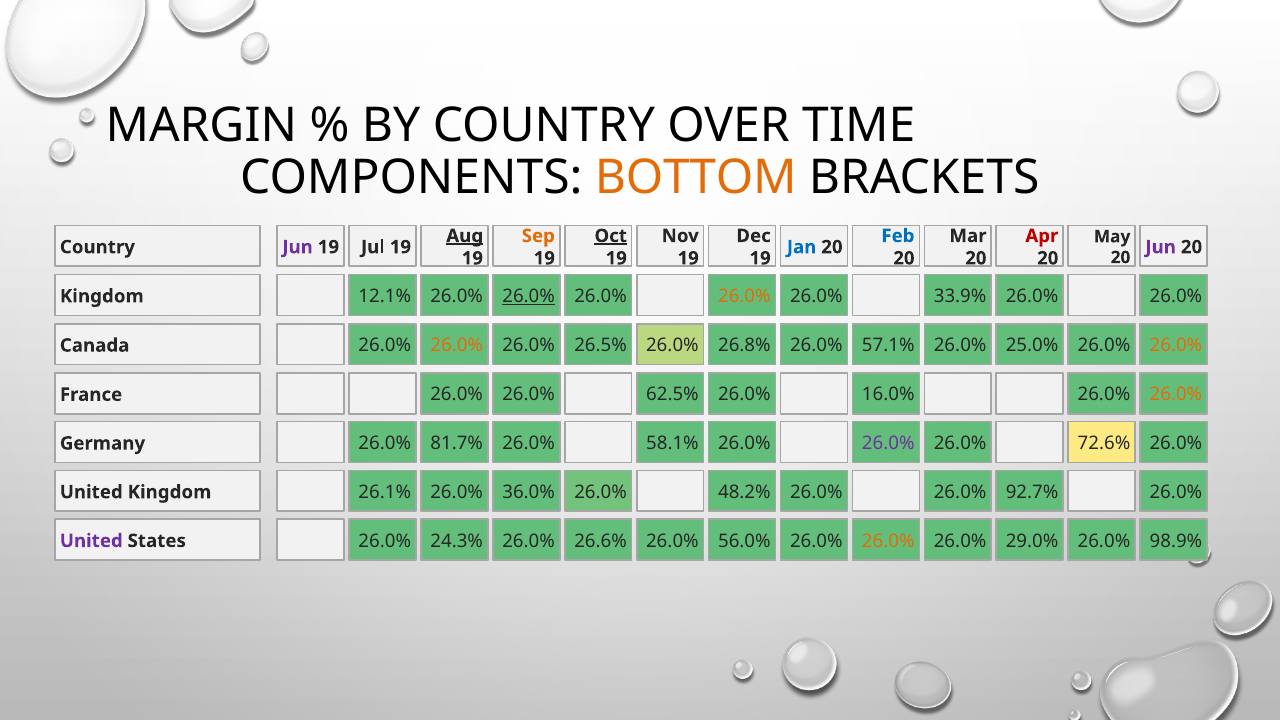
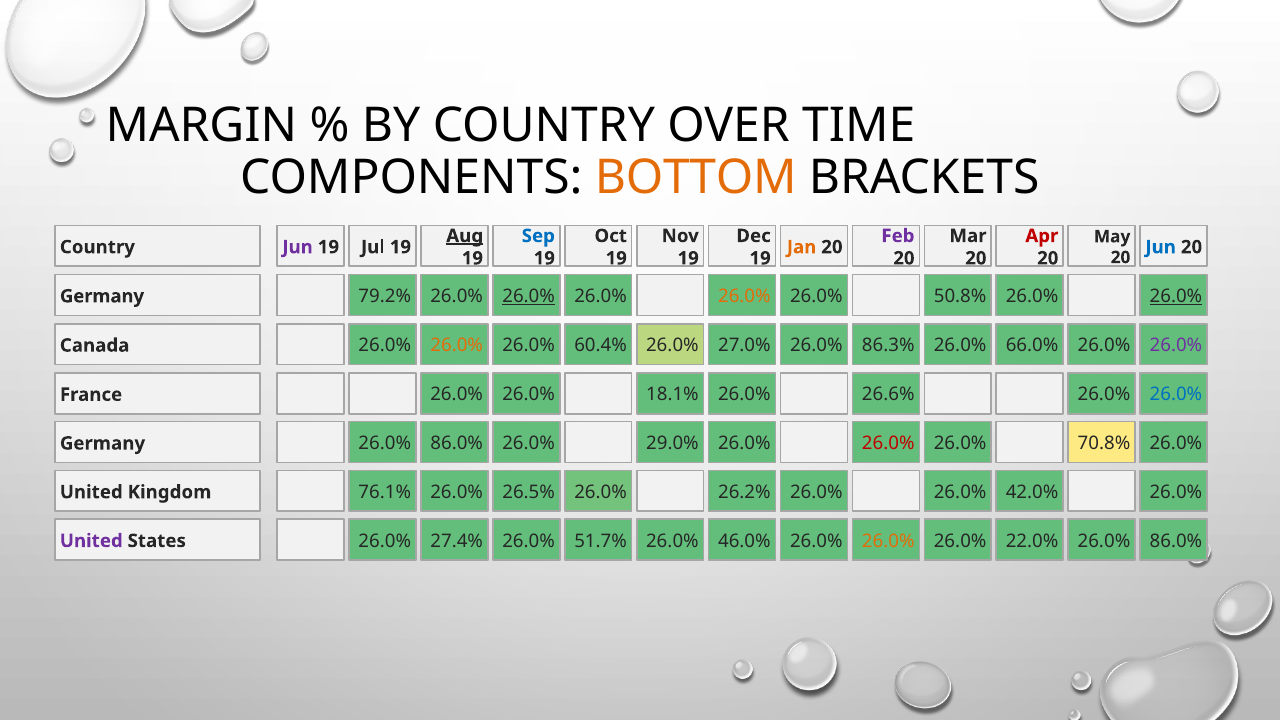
Sep colour: orange -> blue
Oct underline: present -> none
Feb colour: blue -> purple
Jan colour: blue -> orange
Jun at (1161, 247) colour: purple -> blue
12.1%: 12.1% -> 79.2%
33.9%: 33.9% -> 50.8%
26.0% at (1176, 296) underline: none -> present
Kingdom at (102, 296): Kingdom -> Germany
26.5%: 26.5% -> 60.4%
26.8%: 26.8% -> 27.0%
57.1%: 57.1% -> 86.3%
25.0%: 25.0% -> 66.0%
26.0% at (1176, 345) colour: orange -> purple
62.5%: 62.5% -> 18.1%
16.0%: 16.0% -> 26.6%
26.0% at (1176, 395) colour: orange -> blue
81.7% at (457, 443): 81.7% -> 86.0%
58.1%: 58.1% -> 29.0%
26.0% at (888, 443) colour: purple -> red
72.6%: 72.6% -> 70.8%
26.1%: 26.1% -> 76.1%
36.0%: 36.0% -> 26.5%
48.2%: 48.2% -> 26.2%
92.7%: 92.7% -> 42.0%
24.3%: 24.3% -> 27.4%
26.6%: 26.6% -> 51.7%
56.0%: 56.0% -> 46.0%
29.0%: 29.0% -> 22.0%
98.9% at (1176, 541): 98.9% -> 86.0%
